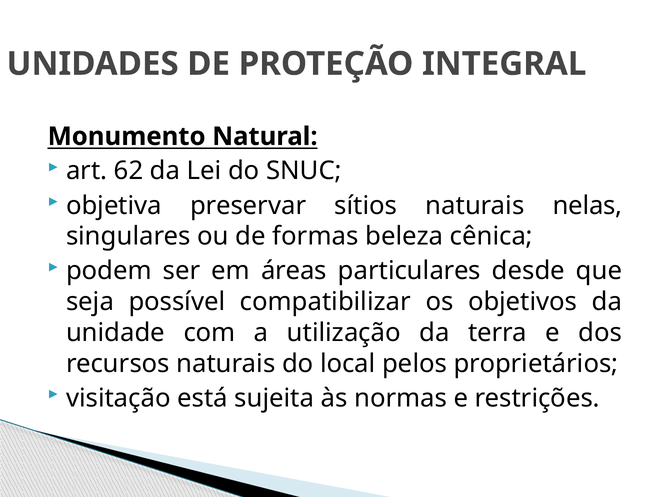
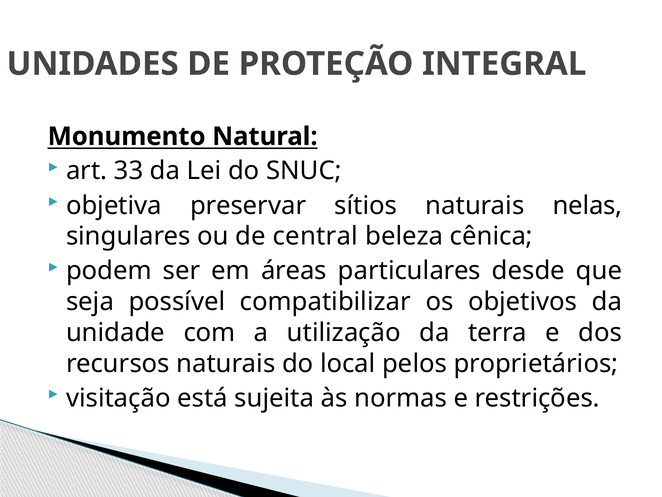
62: 62 -> 33
formas: formas -> central
